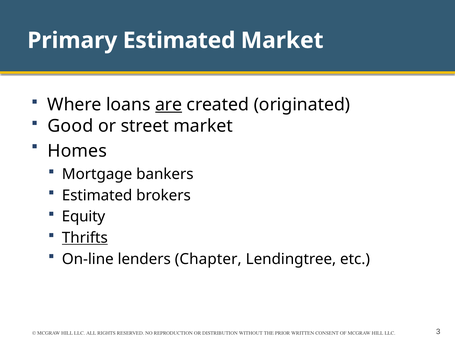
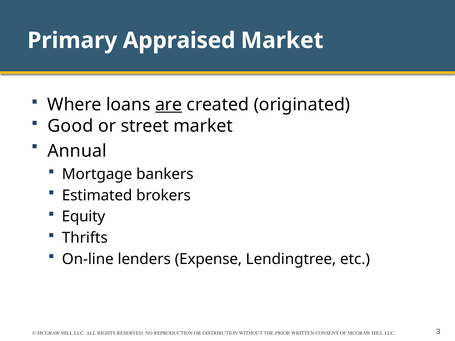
Primary Estimated: Estimated -> Appraised
Homes: Homes -> Annual
Thrifts underline: present -> none
Chapter: Chapter -> Expense
